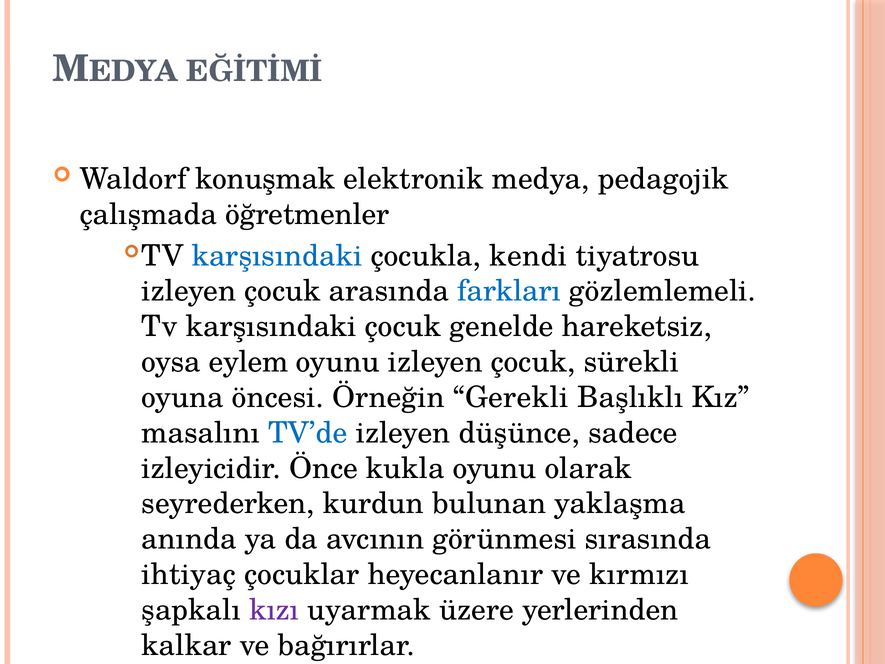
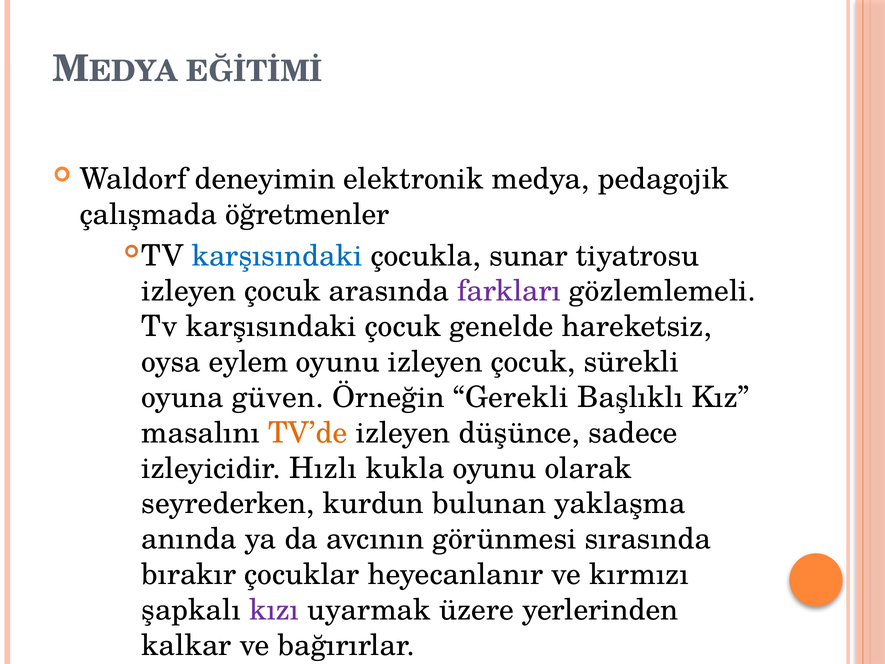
konuşmak: konuşmak -> deneyimin
kendi: kendi -> sunar
farkları colour: blue -> purple
öncesi: öncesi -> güven
TV’de colour: blue -> orange
Önce: Önce -> Hızlı
ihtiyaç: ihtiyaç -> bırakır
